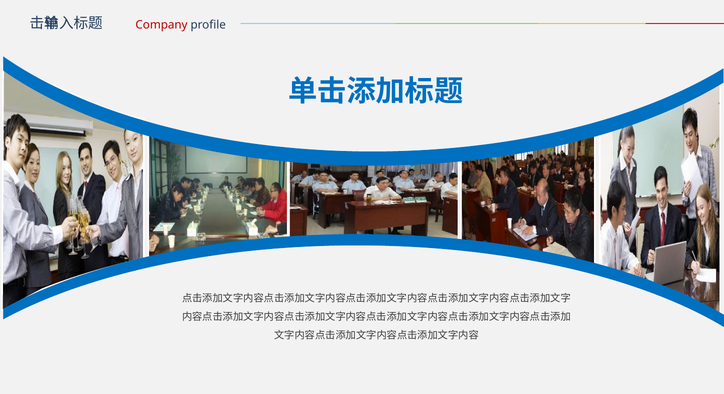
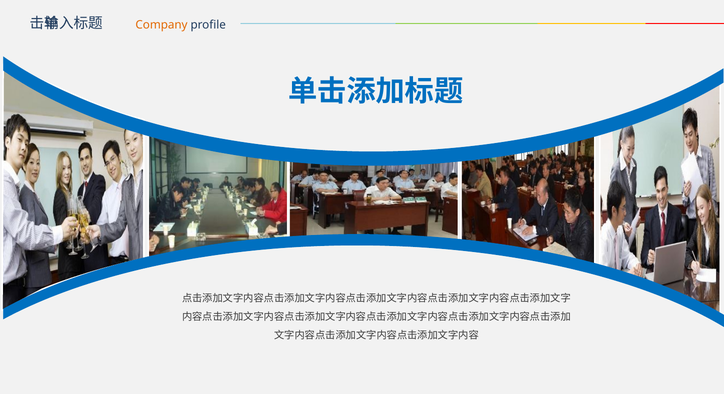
Company colour: red -> orange
